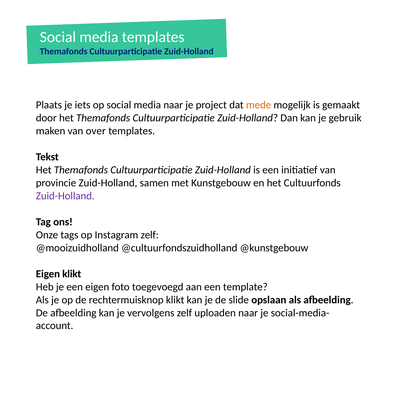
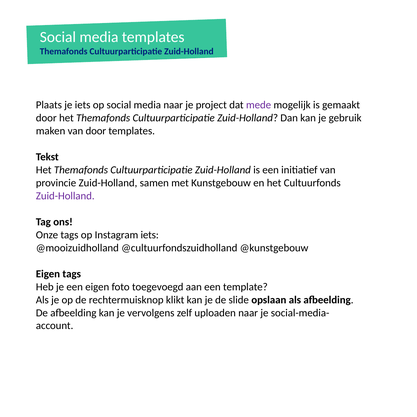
mede colour: orange -> purple
van over: over -> door
Instagram zelf: zelf -> iets
Eigen klikt: klikt -> tags
